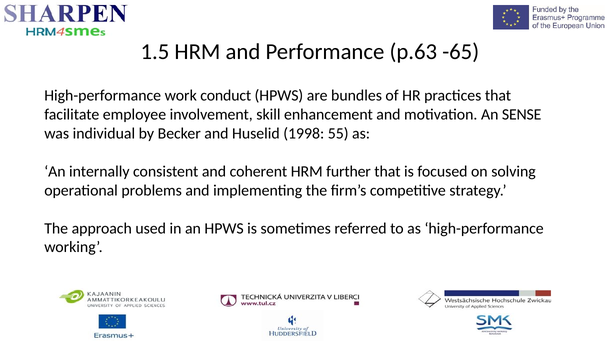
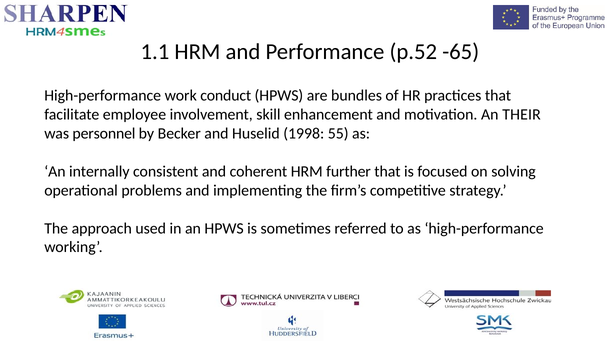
1.5: 1.5 -> 1.1
p.63: p.63 -> p.52
SENSE: SENSE -> THEIR
individual: individual -> personnel
